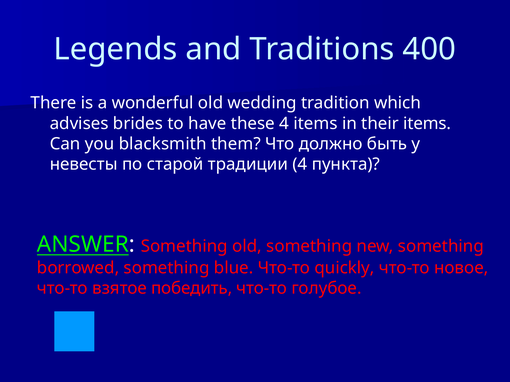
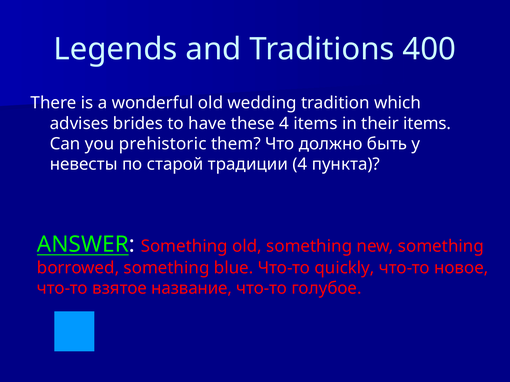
blacksmith: blacksmith -> prehistoric
победить: победить -> название
